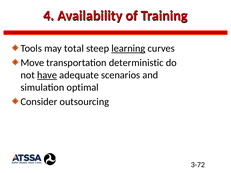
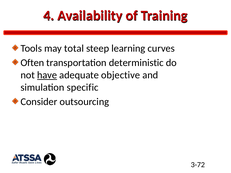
learning underline: present -> none
Move: Move -> Often
scenarios: scenarios -> objective
optimal: optimal -> specific
